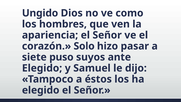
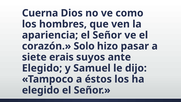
Ungido: Ungido -> Cuerna
puso: puso -> erais
